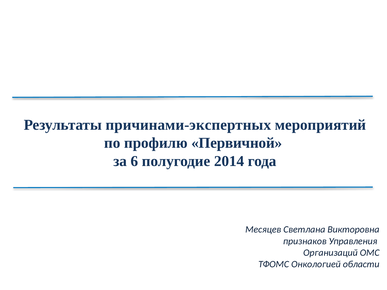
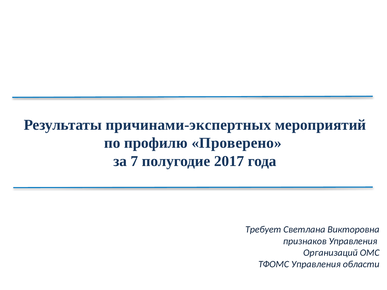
Первичной: Первичной -> Проверено
6: 6 -> 7
2014: 2014 -> 2017
Месяцев: Месяцев -> Требует
ТФОМС Онкологией: Онкологией -> Управления
